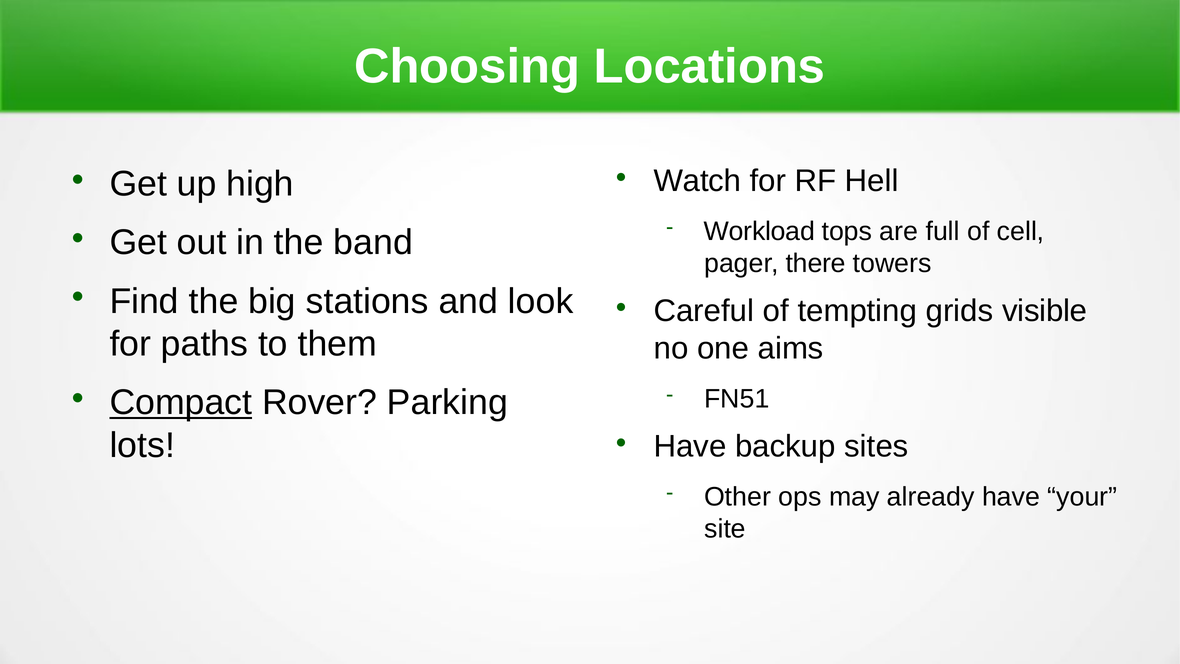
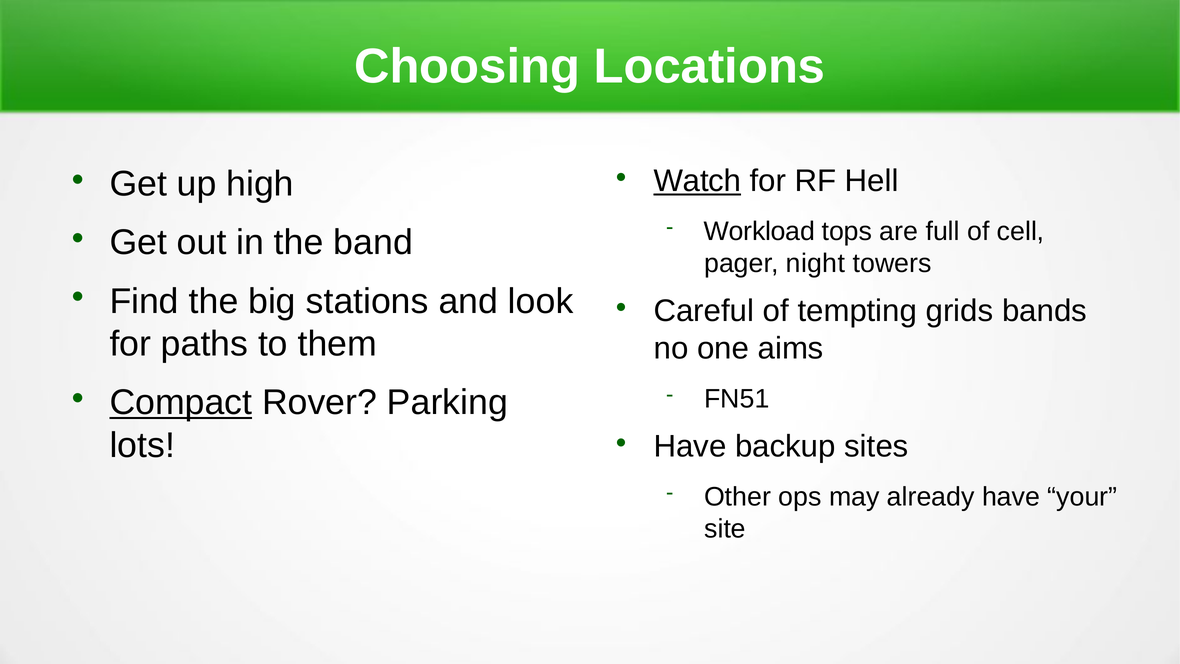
Watch underline: none -> present
there: there -> night
visible: visible -> bands
